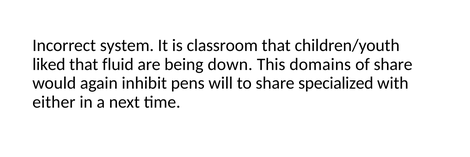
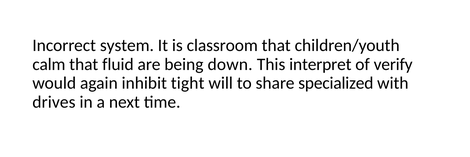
liked: liked -> calm
domains: domains -> interpret
of share: share -> verify
pens: pens -> tight
either: either -> drives
